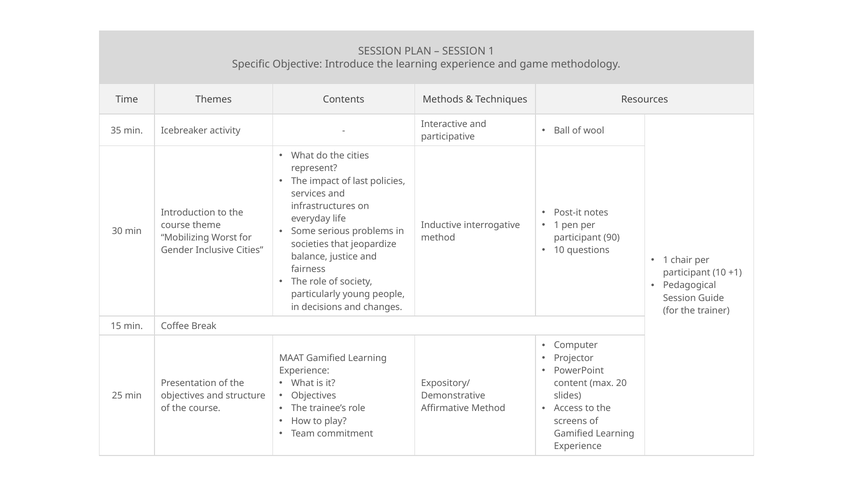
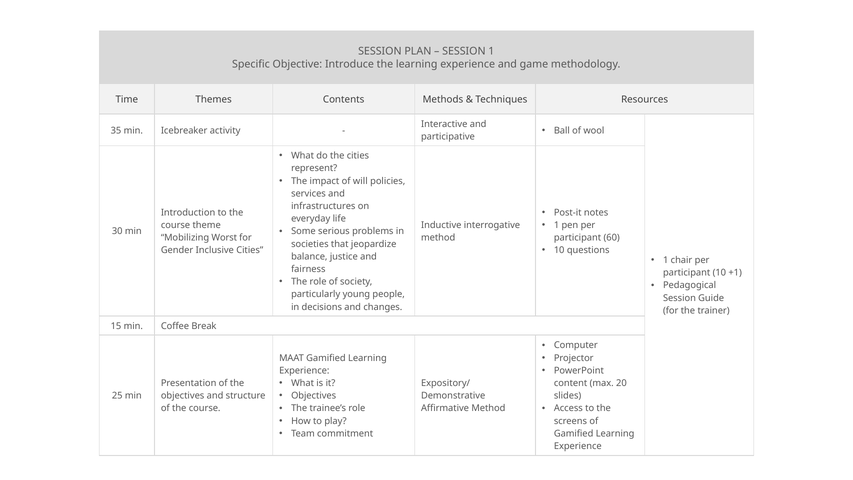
last: last -> will
90: 90 -> 60
